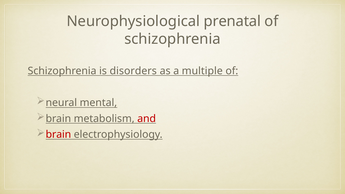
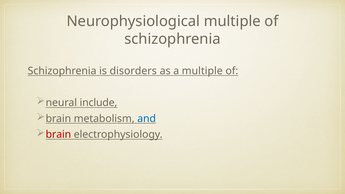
Neurophysiological prenatal: prenatal -> multiple
mental: mental -> include
and colour: red -> blue
